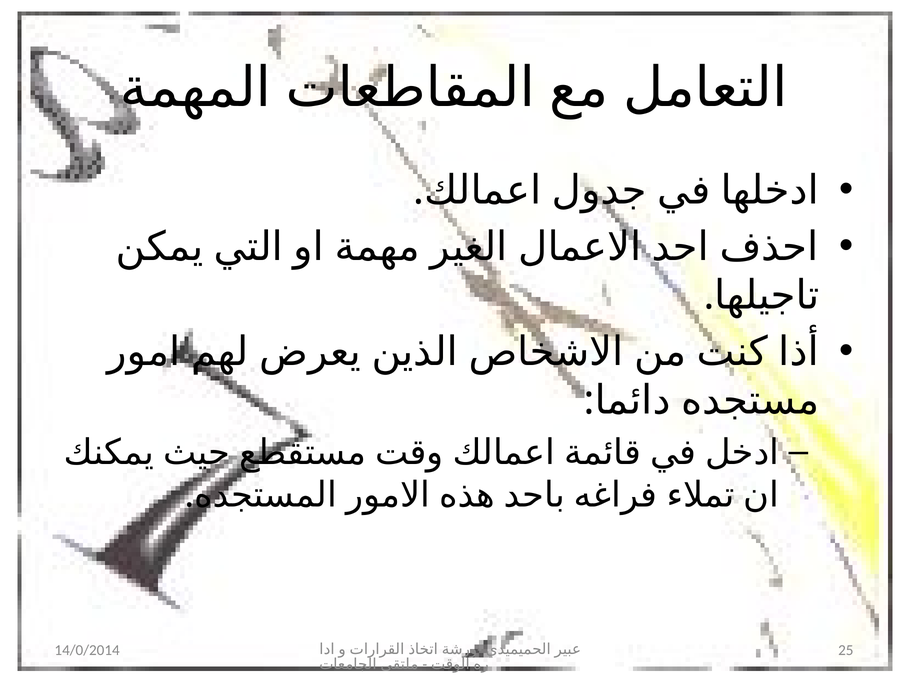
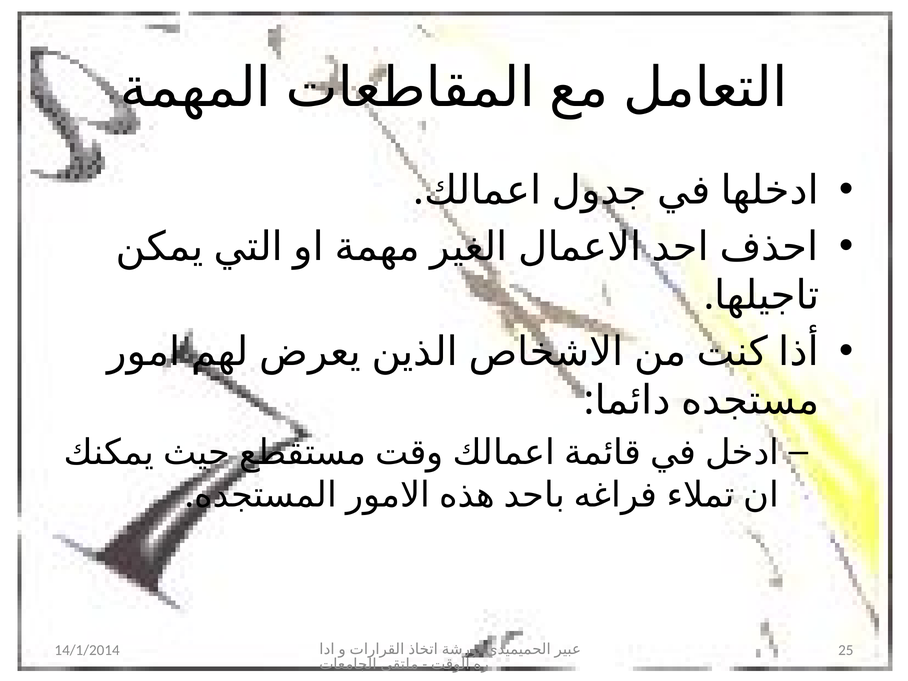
14/0/2014: 14/0/2014 -> 14/1/2014
